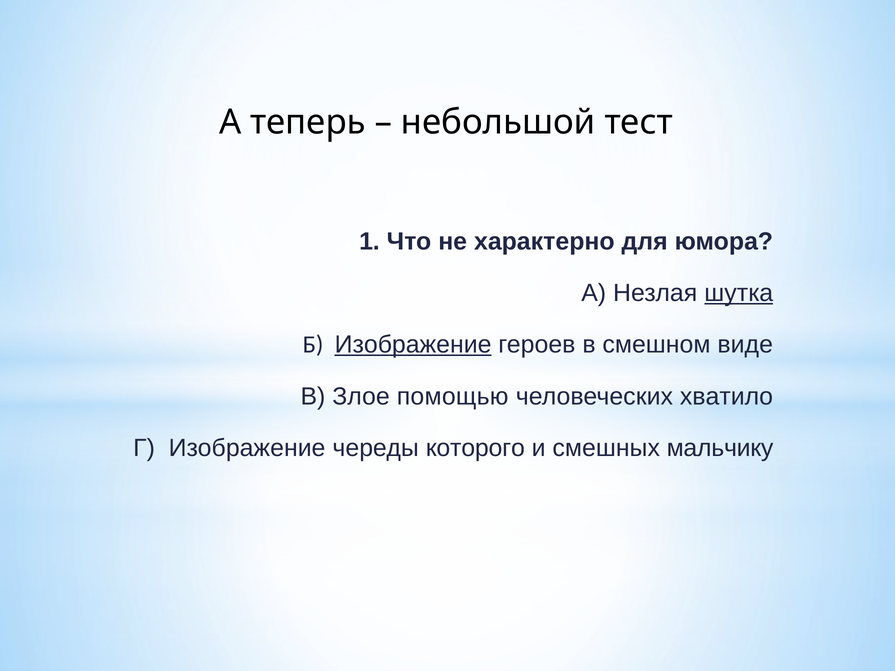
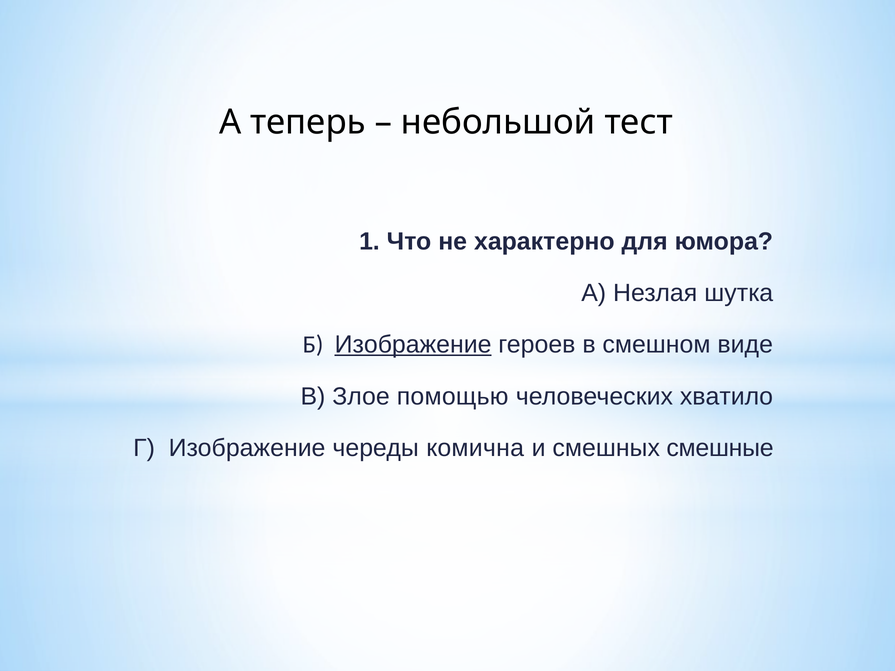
шутка underline: present -> none
которого: которого -> комична
мальчику: мальчику -> смешные
